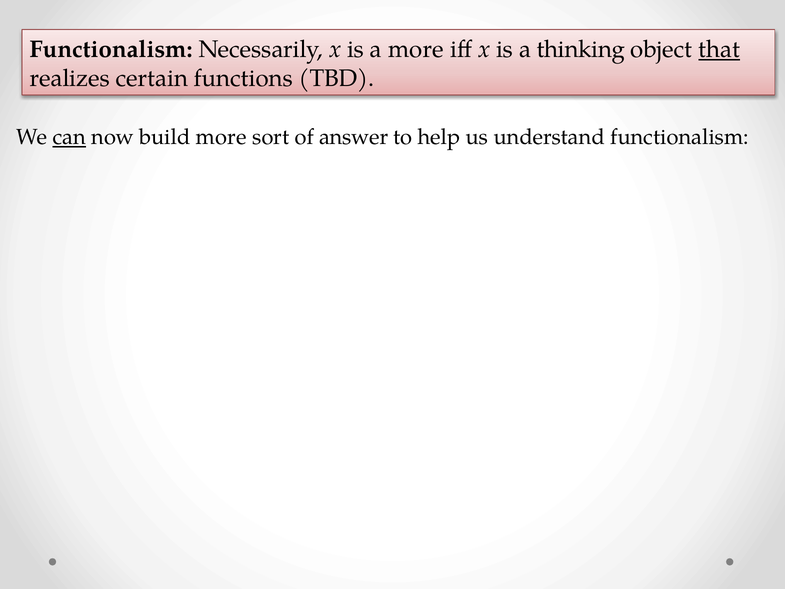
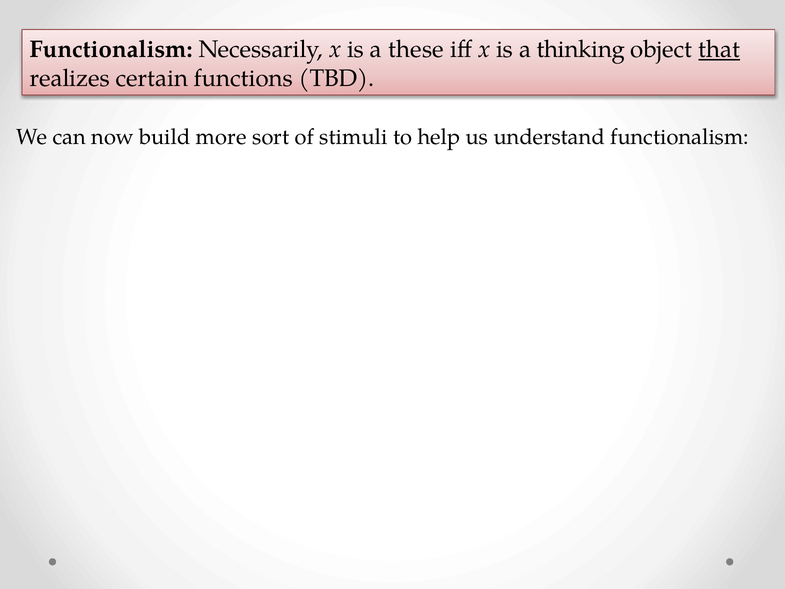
a more: more -> these
can underline: present -> none
answer: answer -> stimuli
